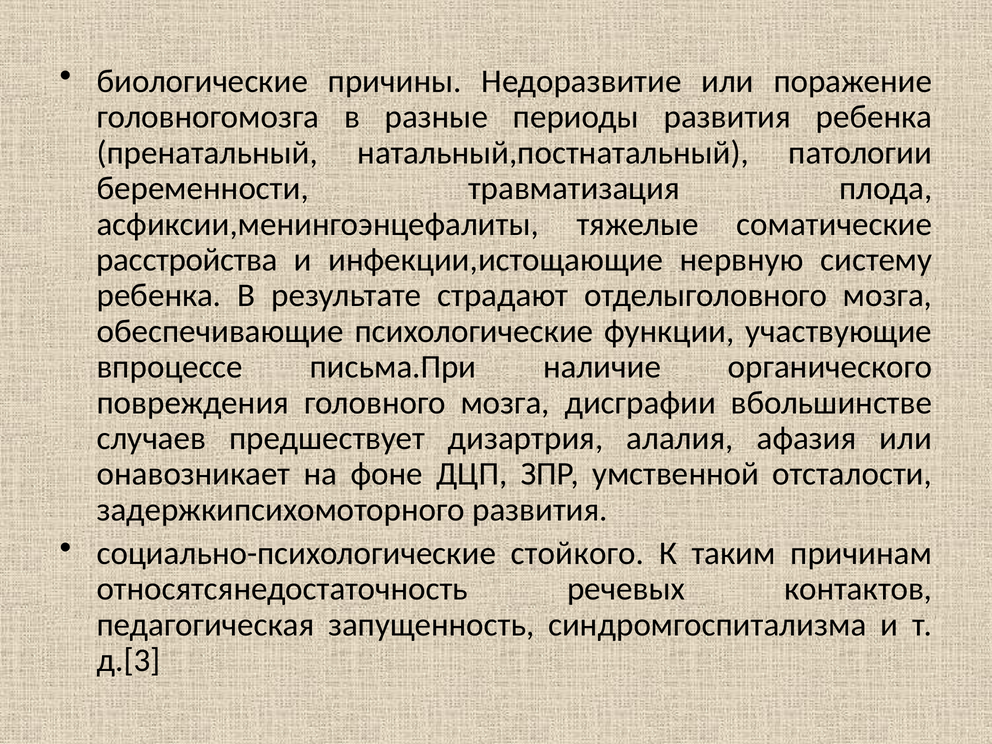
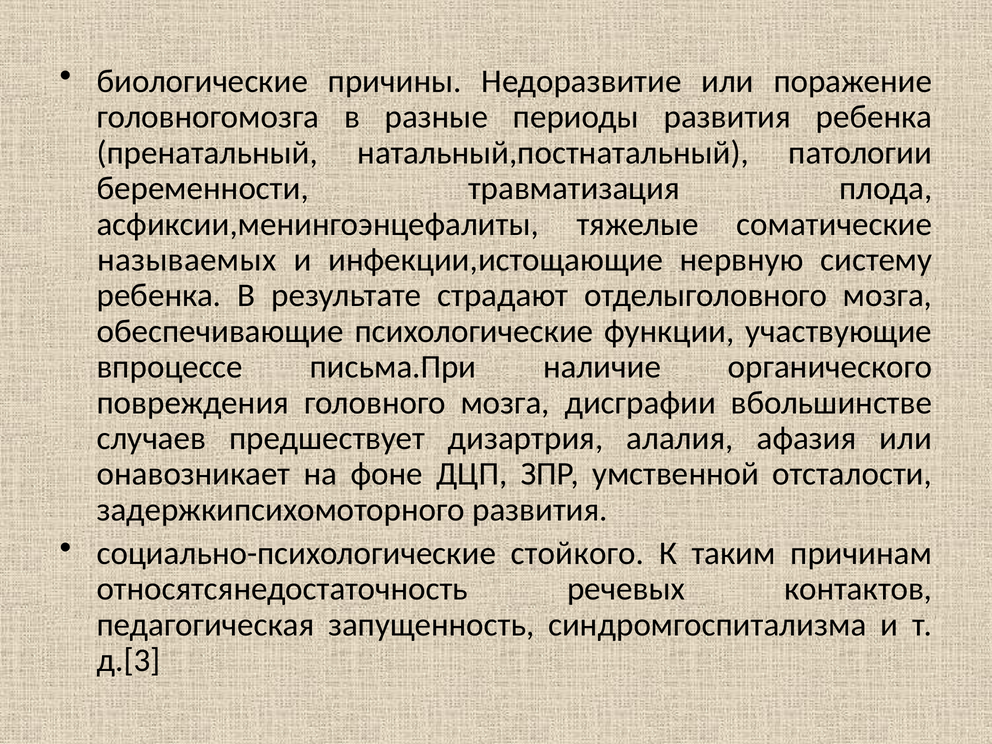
расстройства: расстройства -> называемых
